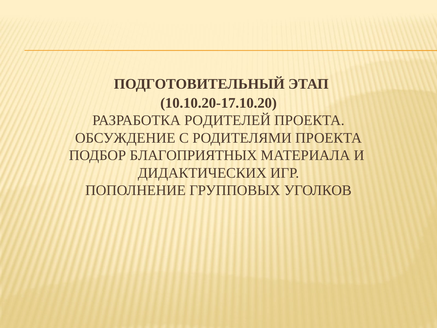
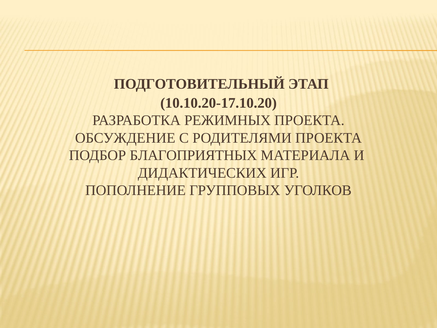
РОДИТЕЛЕЙ: РОДИТЕЛЕЙ -> РЕЖИМНЫХ
